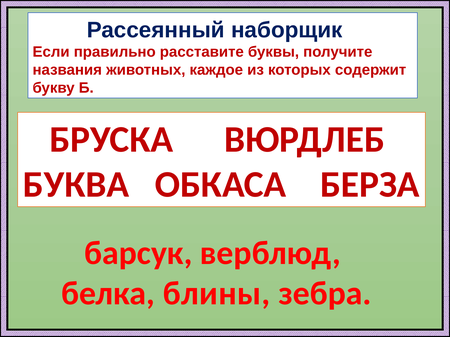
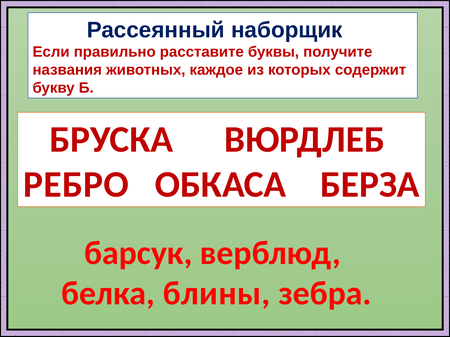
БУКВА: БУКВА -> РЕБРО
